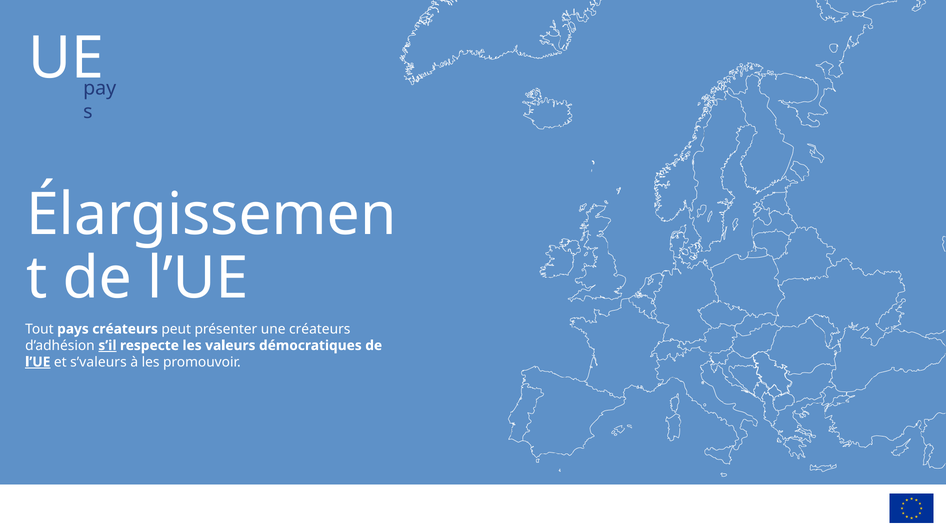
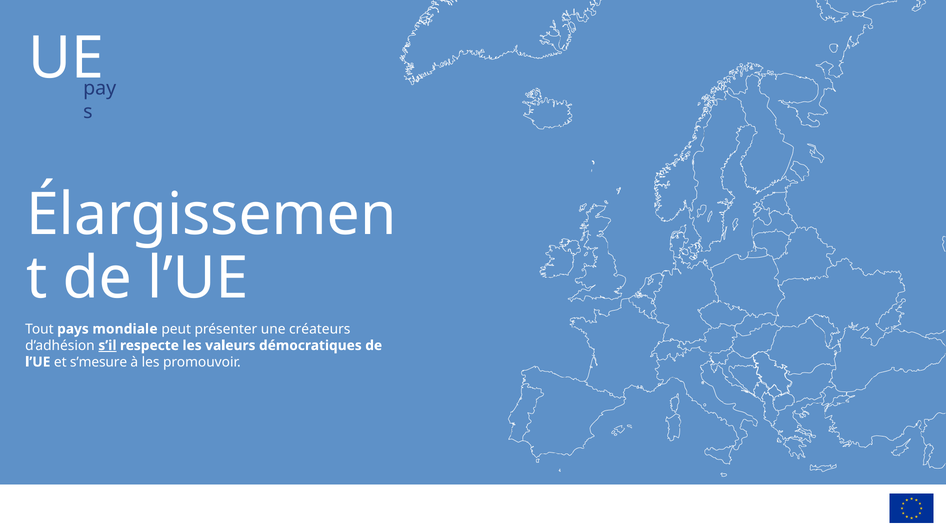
pays créateurs: créateurs -> mondiale
l’UE at (38, 362) underline: present -> none
s’valeurs: s’valeurs -> s’mesure
